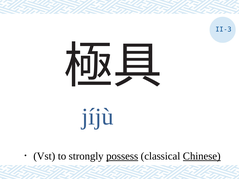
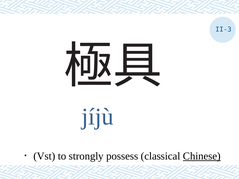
possess underline: present -> none
